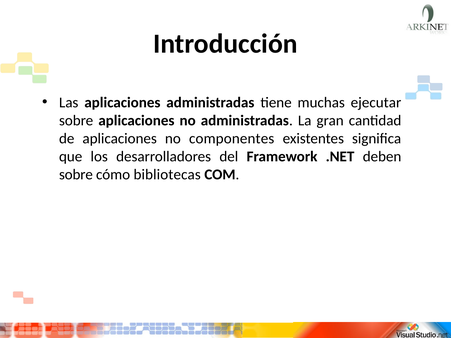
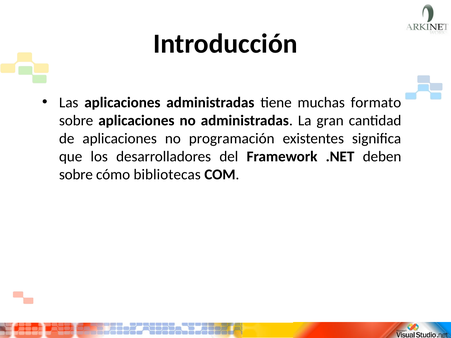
ejecutar: ejecutar -> formato
componentes: componentes -> programación
